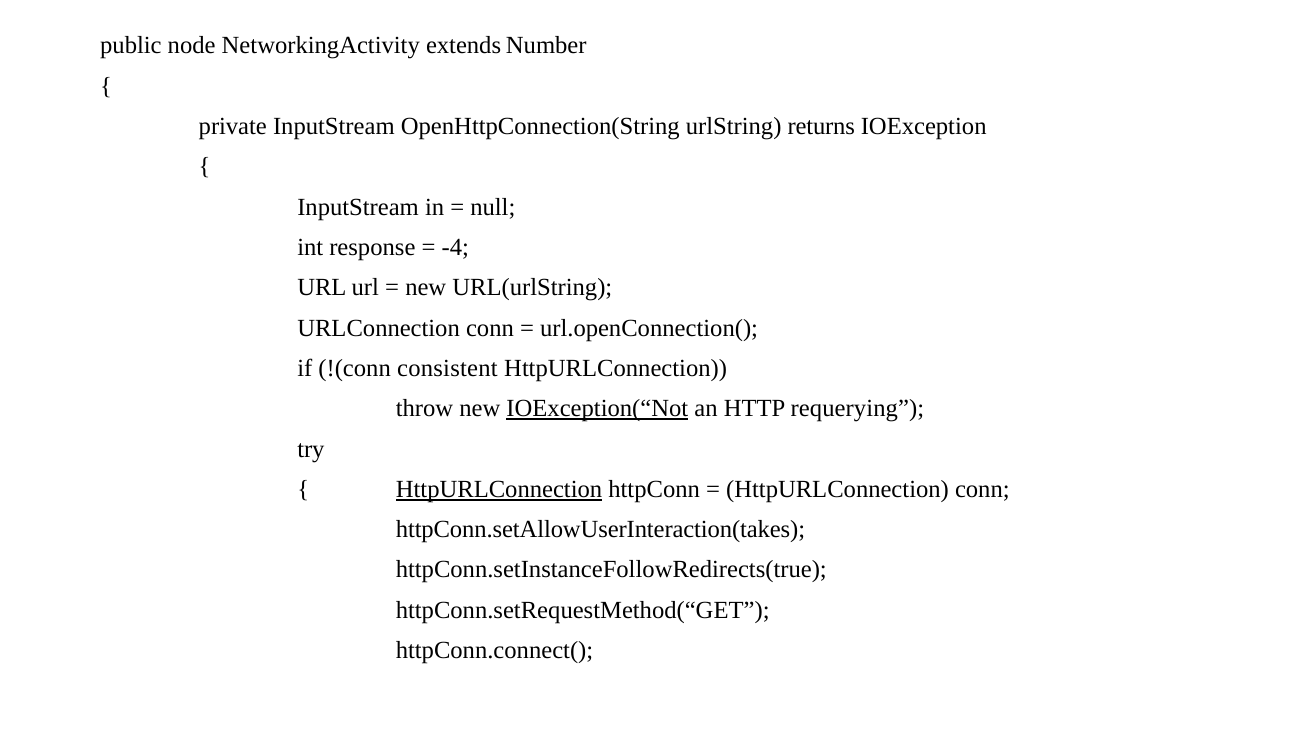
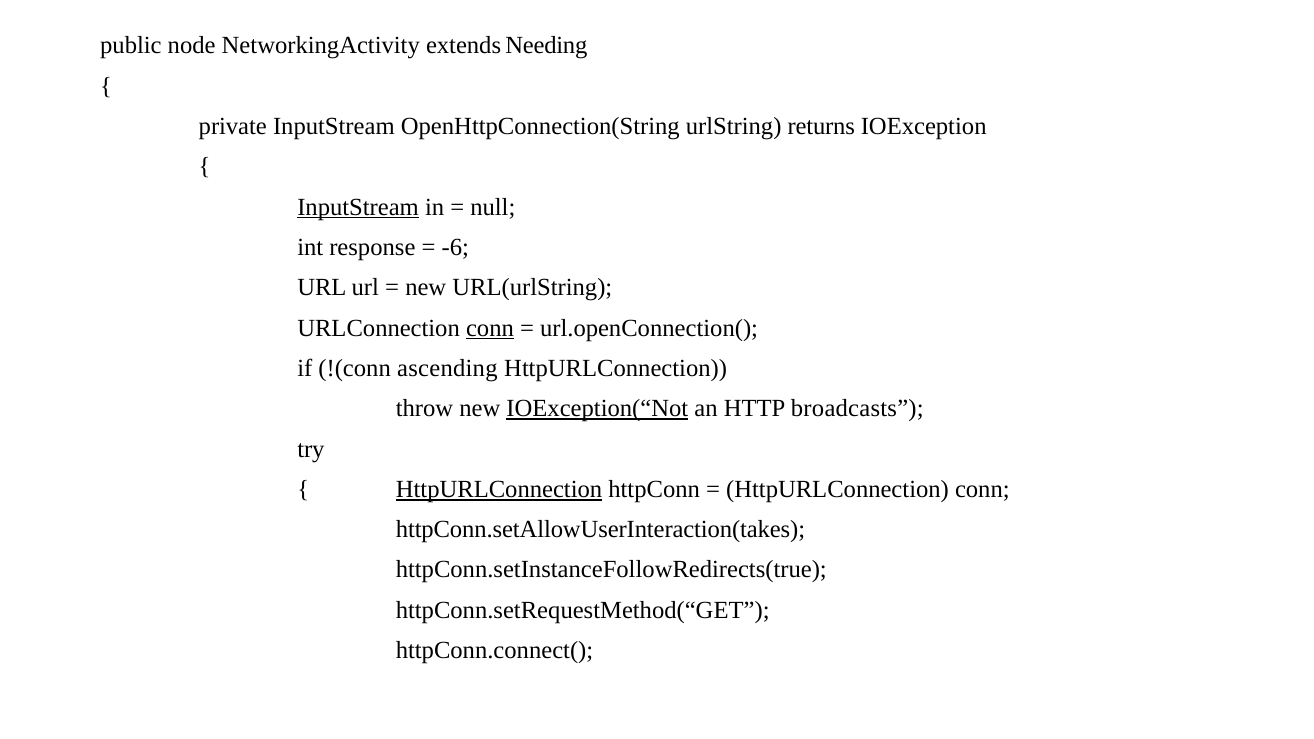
Number: Number -> Needing
InputStream at (358, 207) underline: none -> present
-4: -4 -> -6
conn at (490, 328) underline: none -> present
consistent: consistent -> ascending
requerying: requerying -> broadcasts
